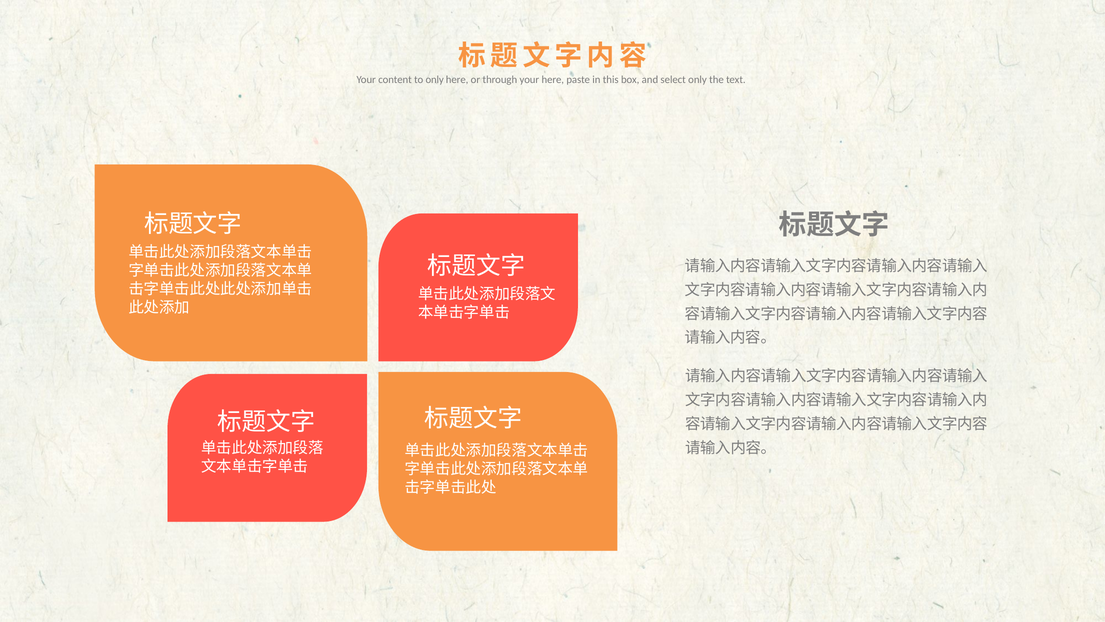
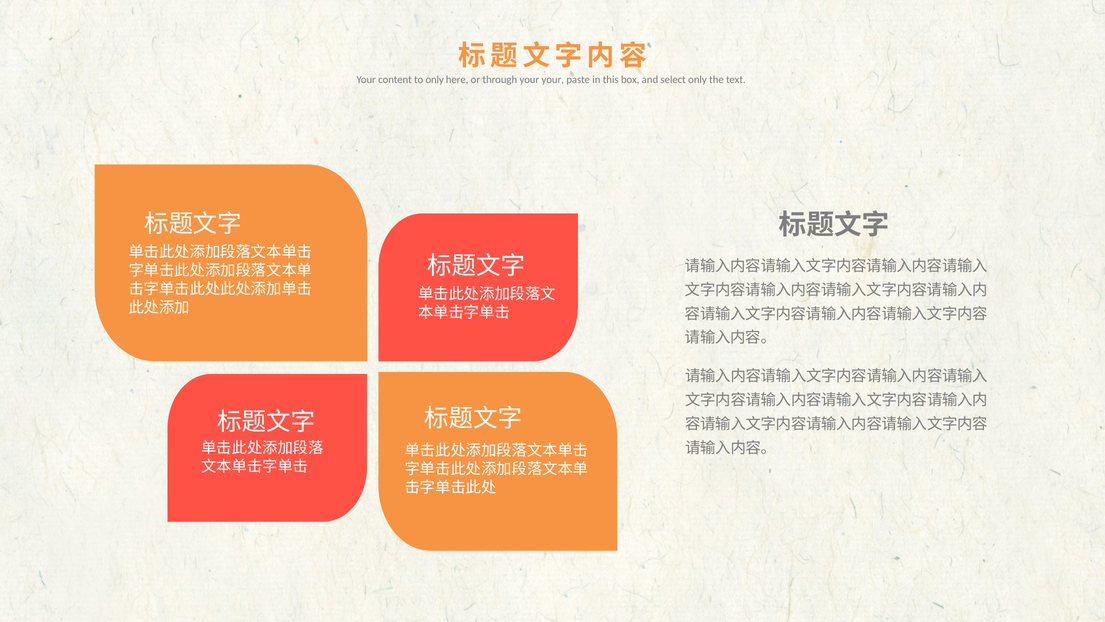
your here: here -> your
